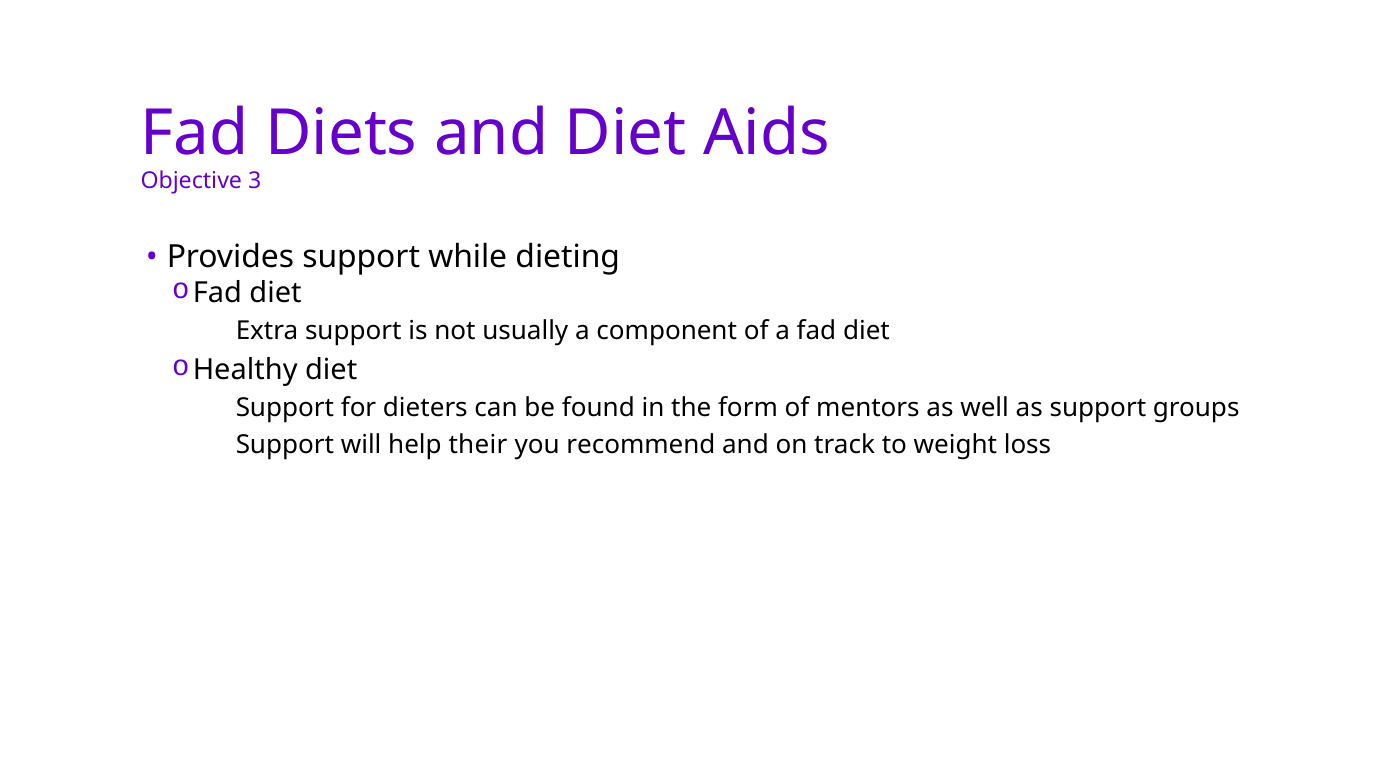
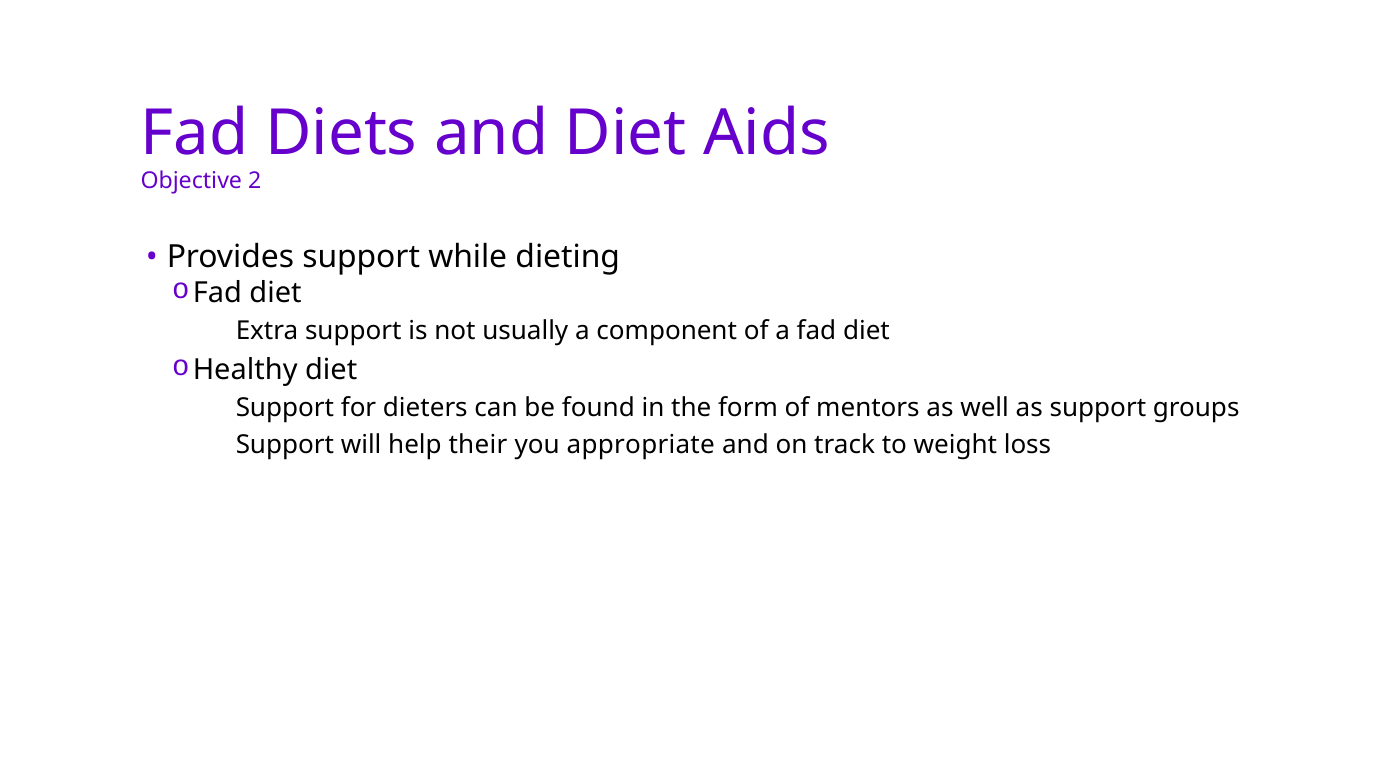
3: 3 -> 2
recommend: recommend -> appropriate
